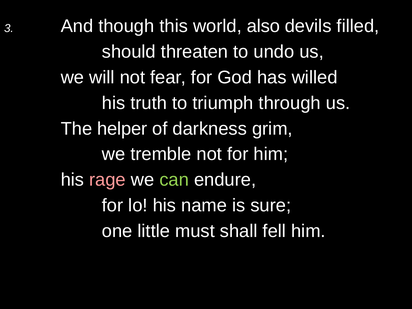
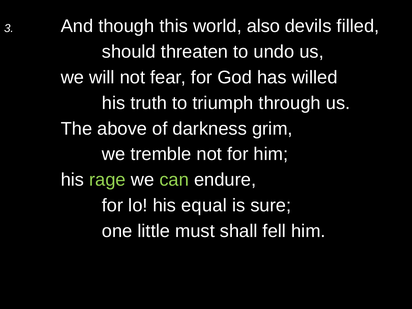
helper: helper -> above
rage colour: pink -> light green
name: name -> equal
